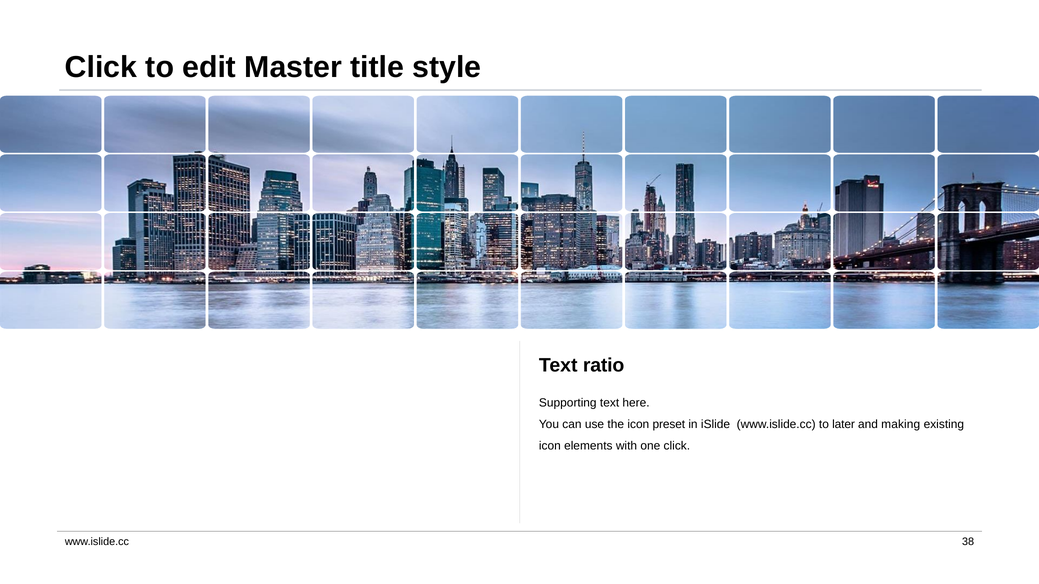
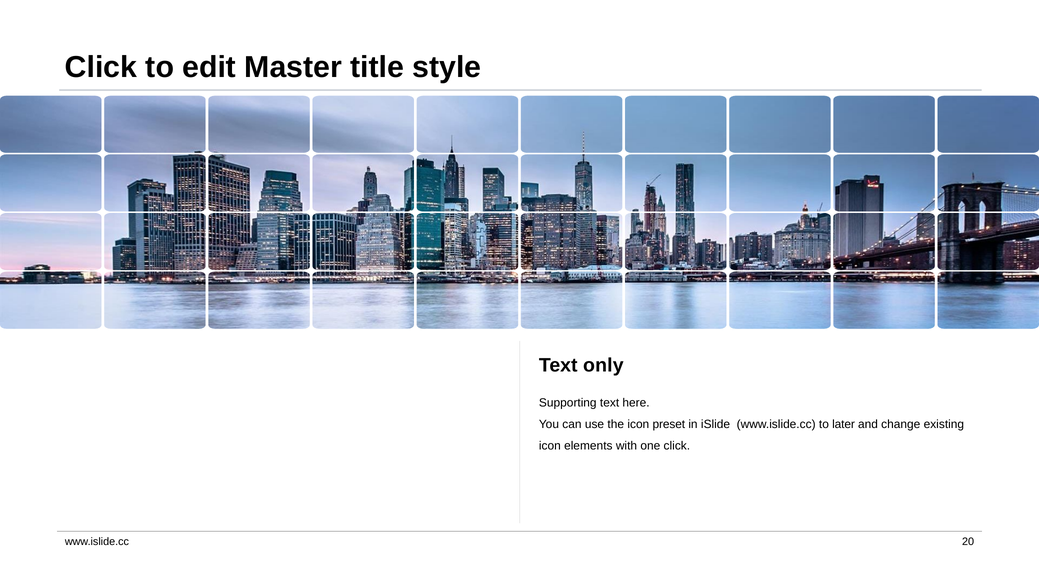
ratio: ratio -> only
making: making -> change
38: 38 -> 20
